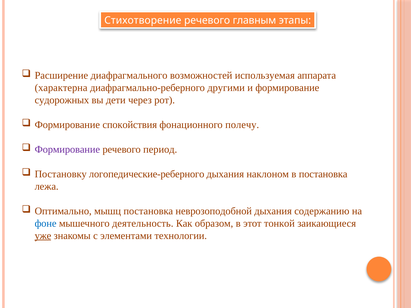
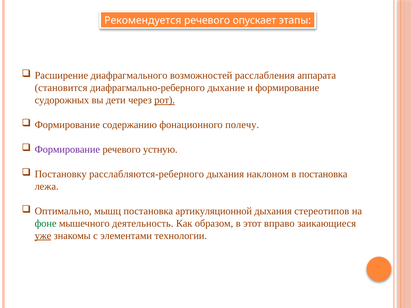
Стихотворение: Стихотворение -> Рекомендуется
главным: главным -> опускает
используемая: используемая -> расслабления
характерна: характерна -> становится
другими: другими -> дыхание
рот underline: none -> present
спокойствия: спокойствия -> содержанию
период: период -> устную
логопедические-реберного: логопедические-реберного -> расслабляются-реберного
неврозоподобной: неврозоподобной -> артикуляционной
содержанию: содержанию -> стереотипов
фоне colour: blue -> green
тонкой: тонкой -> вправо
